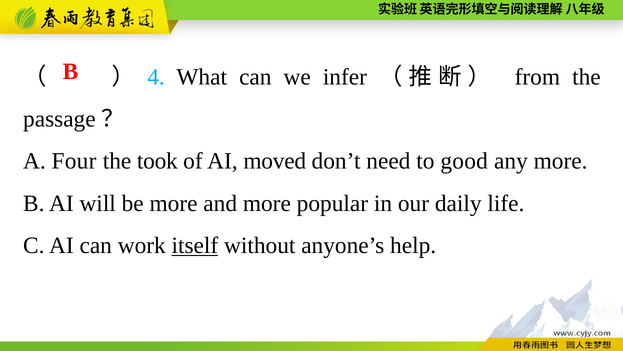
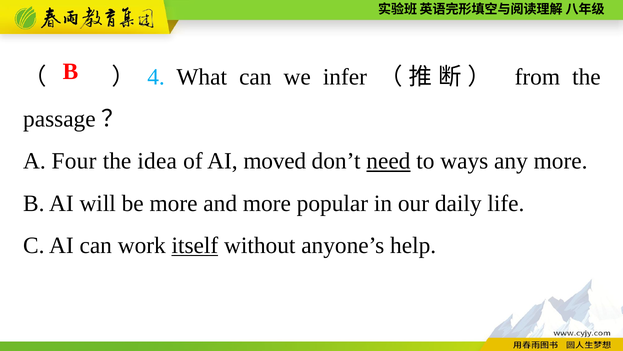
took: took -> idea
need underline: none -> present
good: good -> ways
